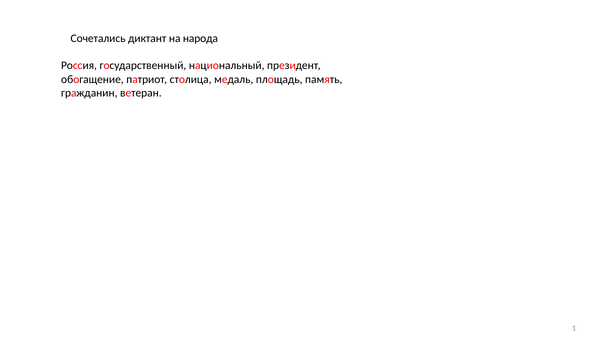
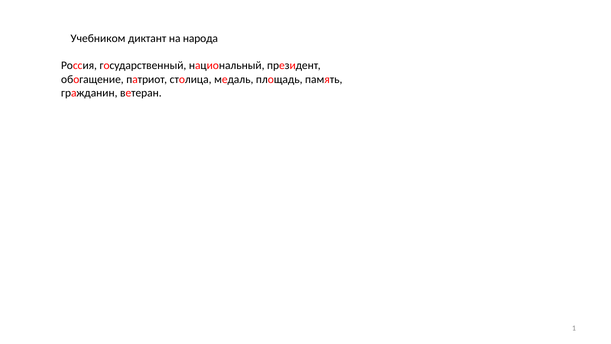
Сочетались: Сочетались -> Учебником
